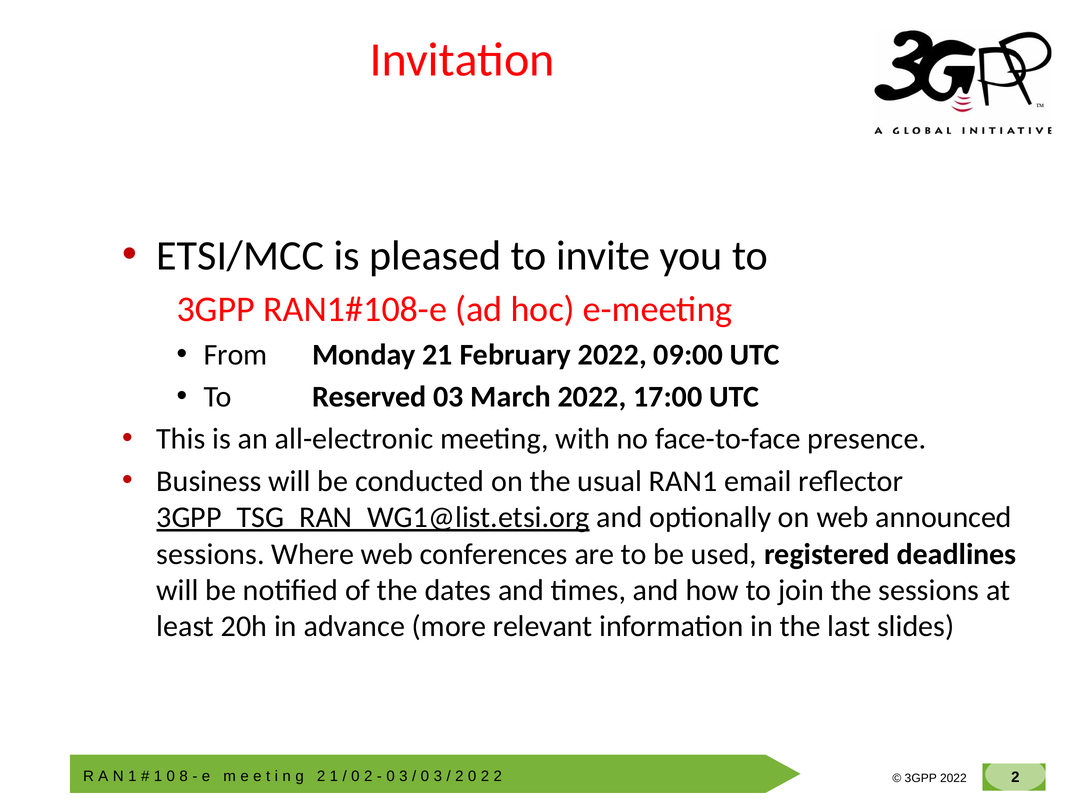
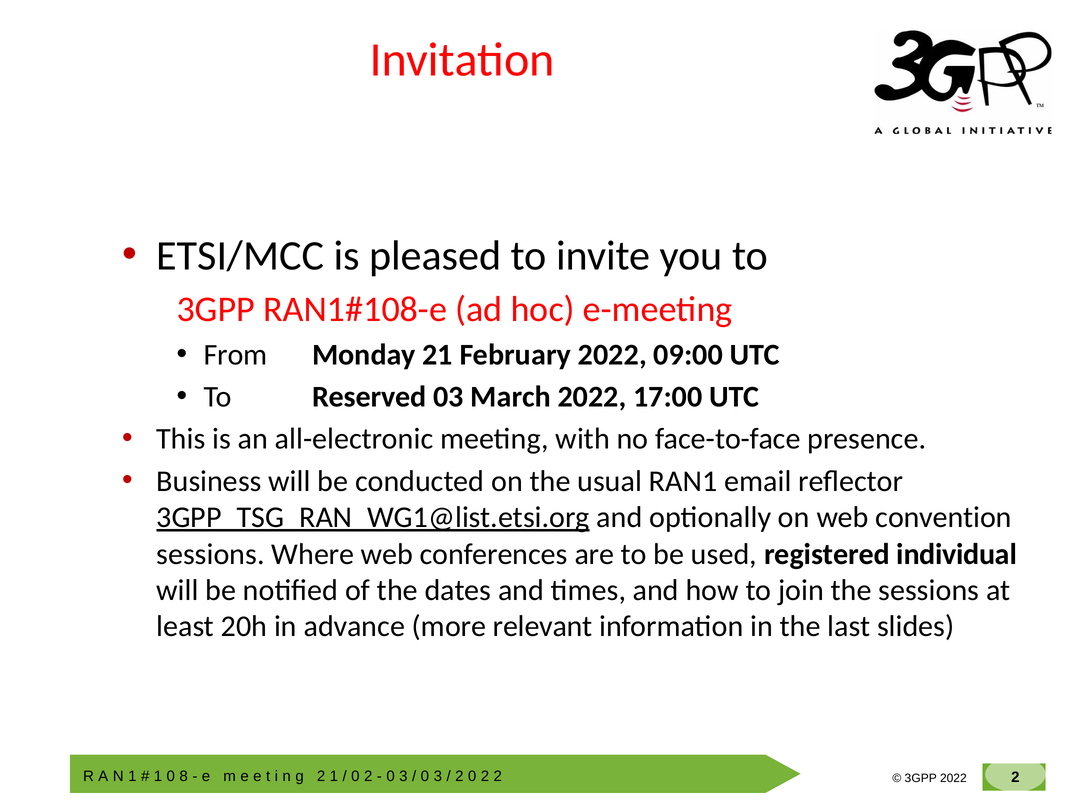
announced: announced -> convention
deadlines: deadlines -> individual
